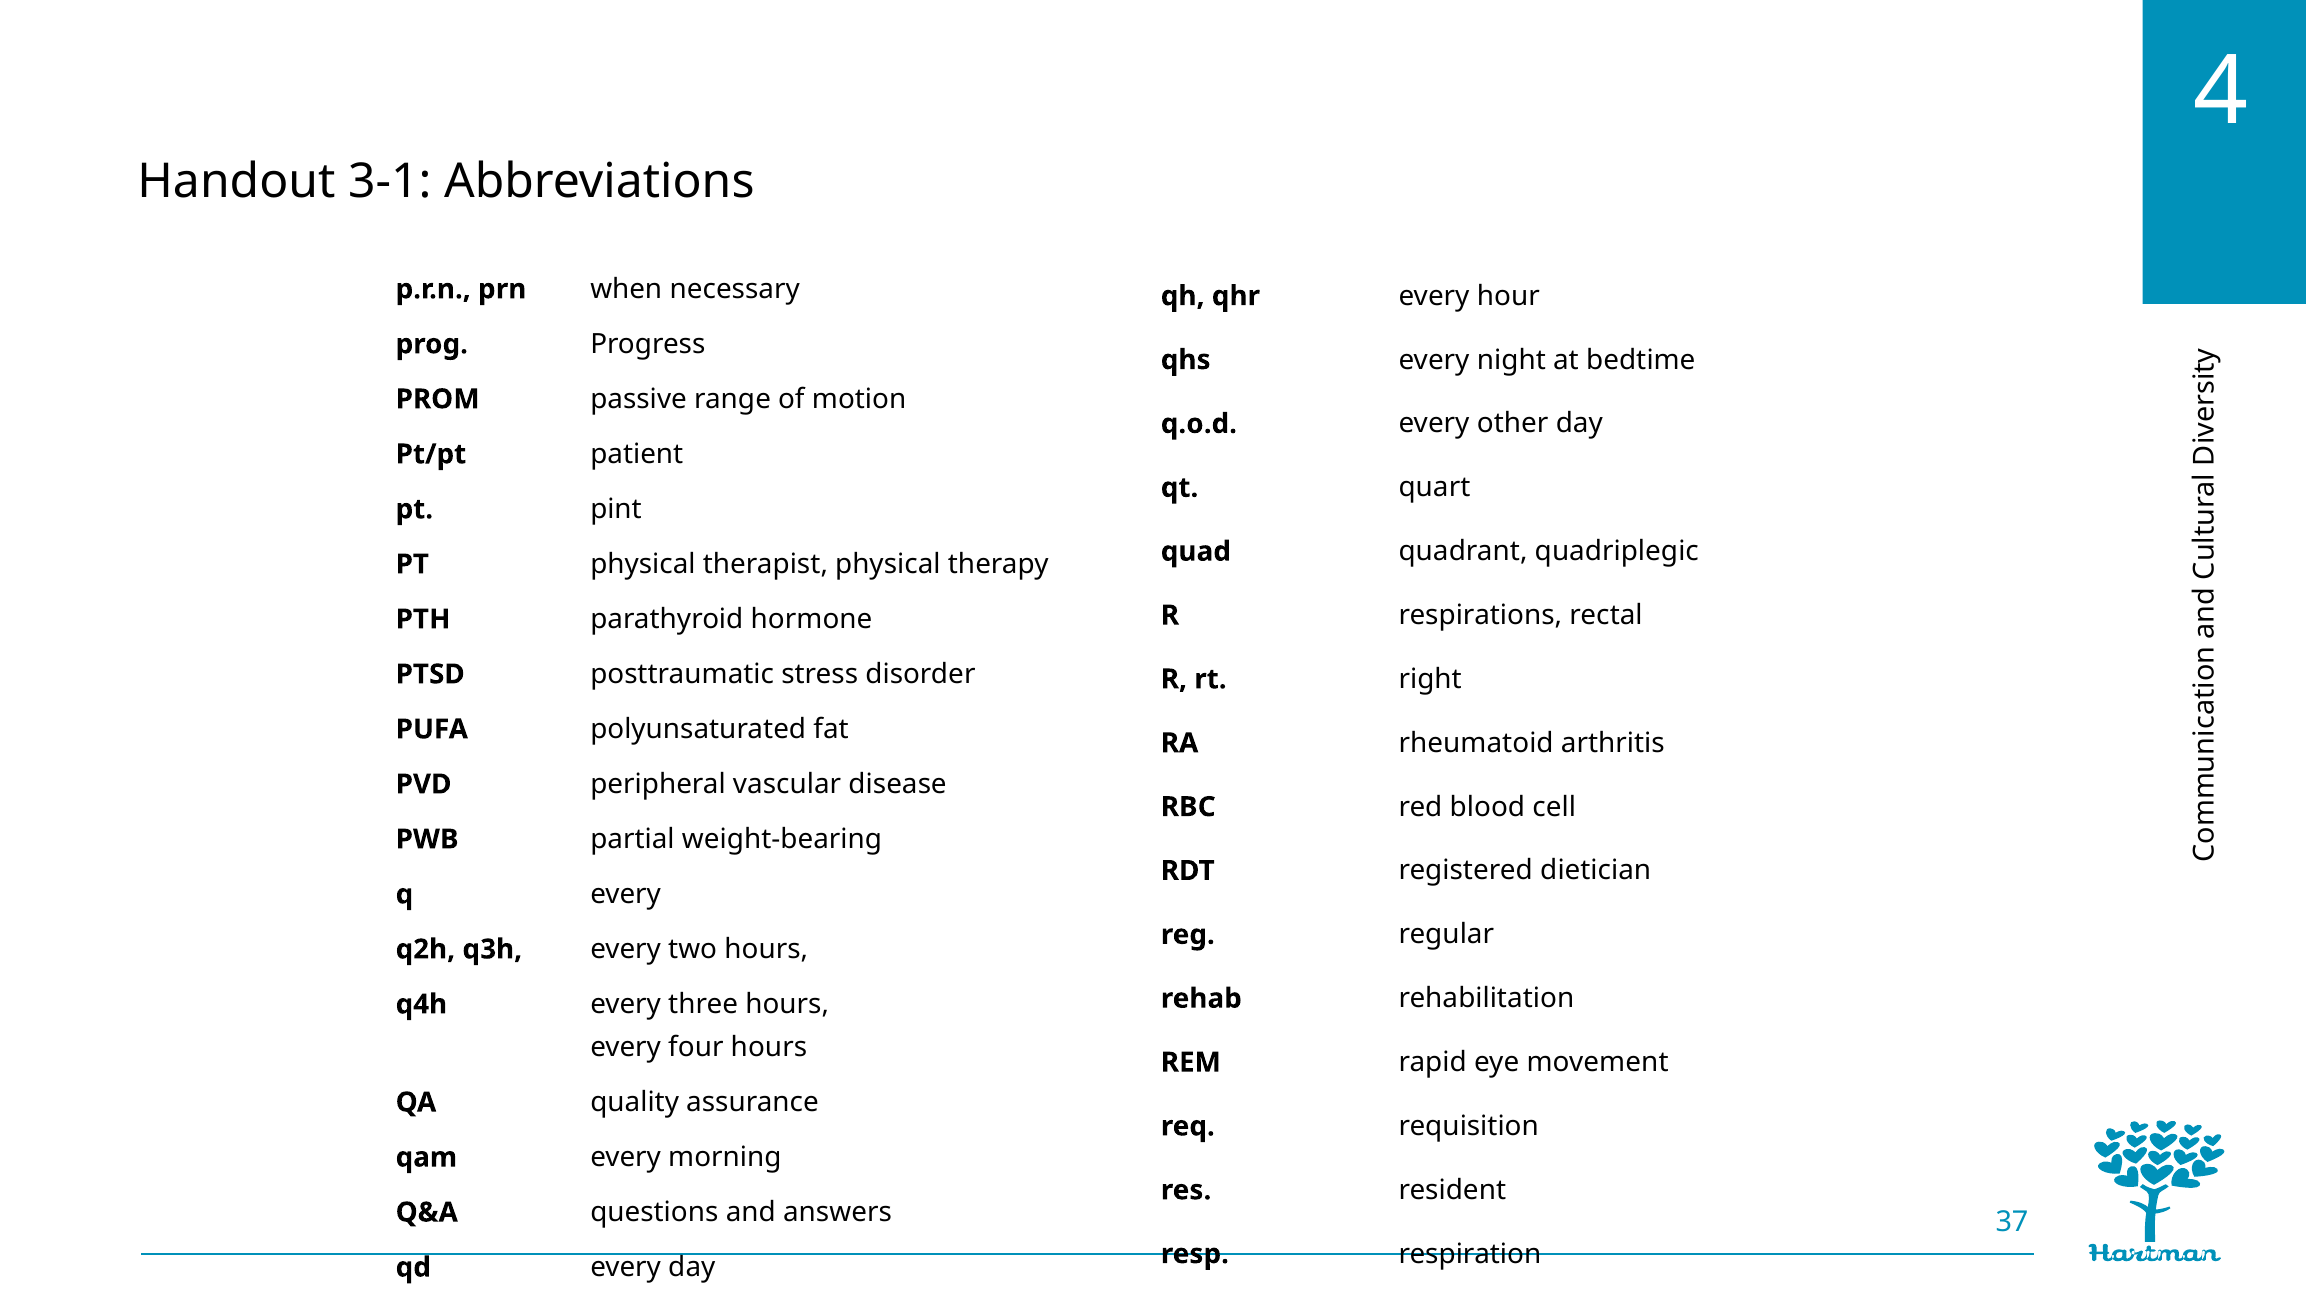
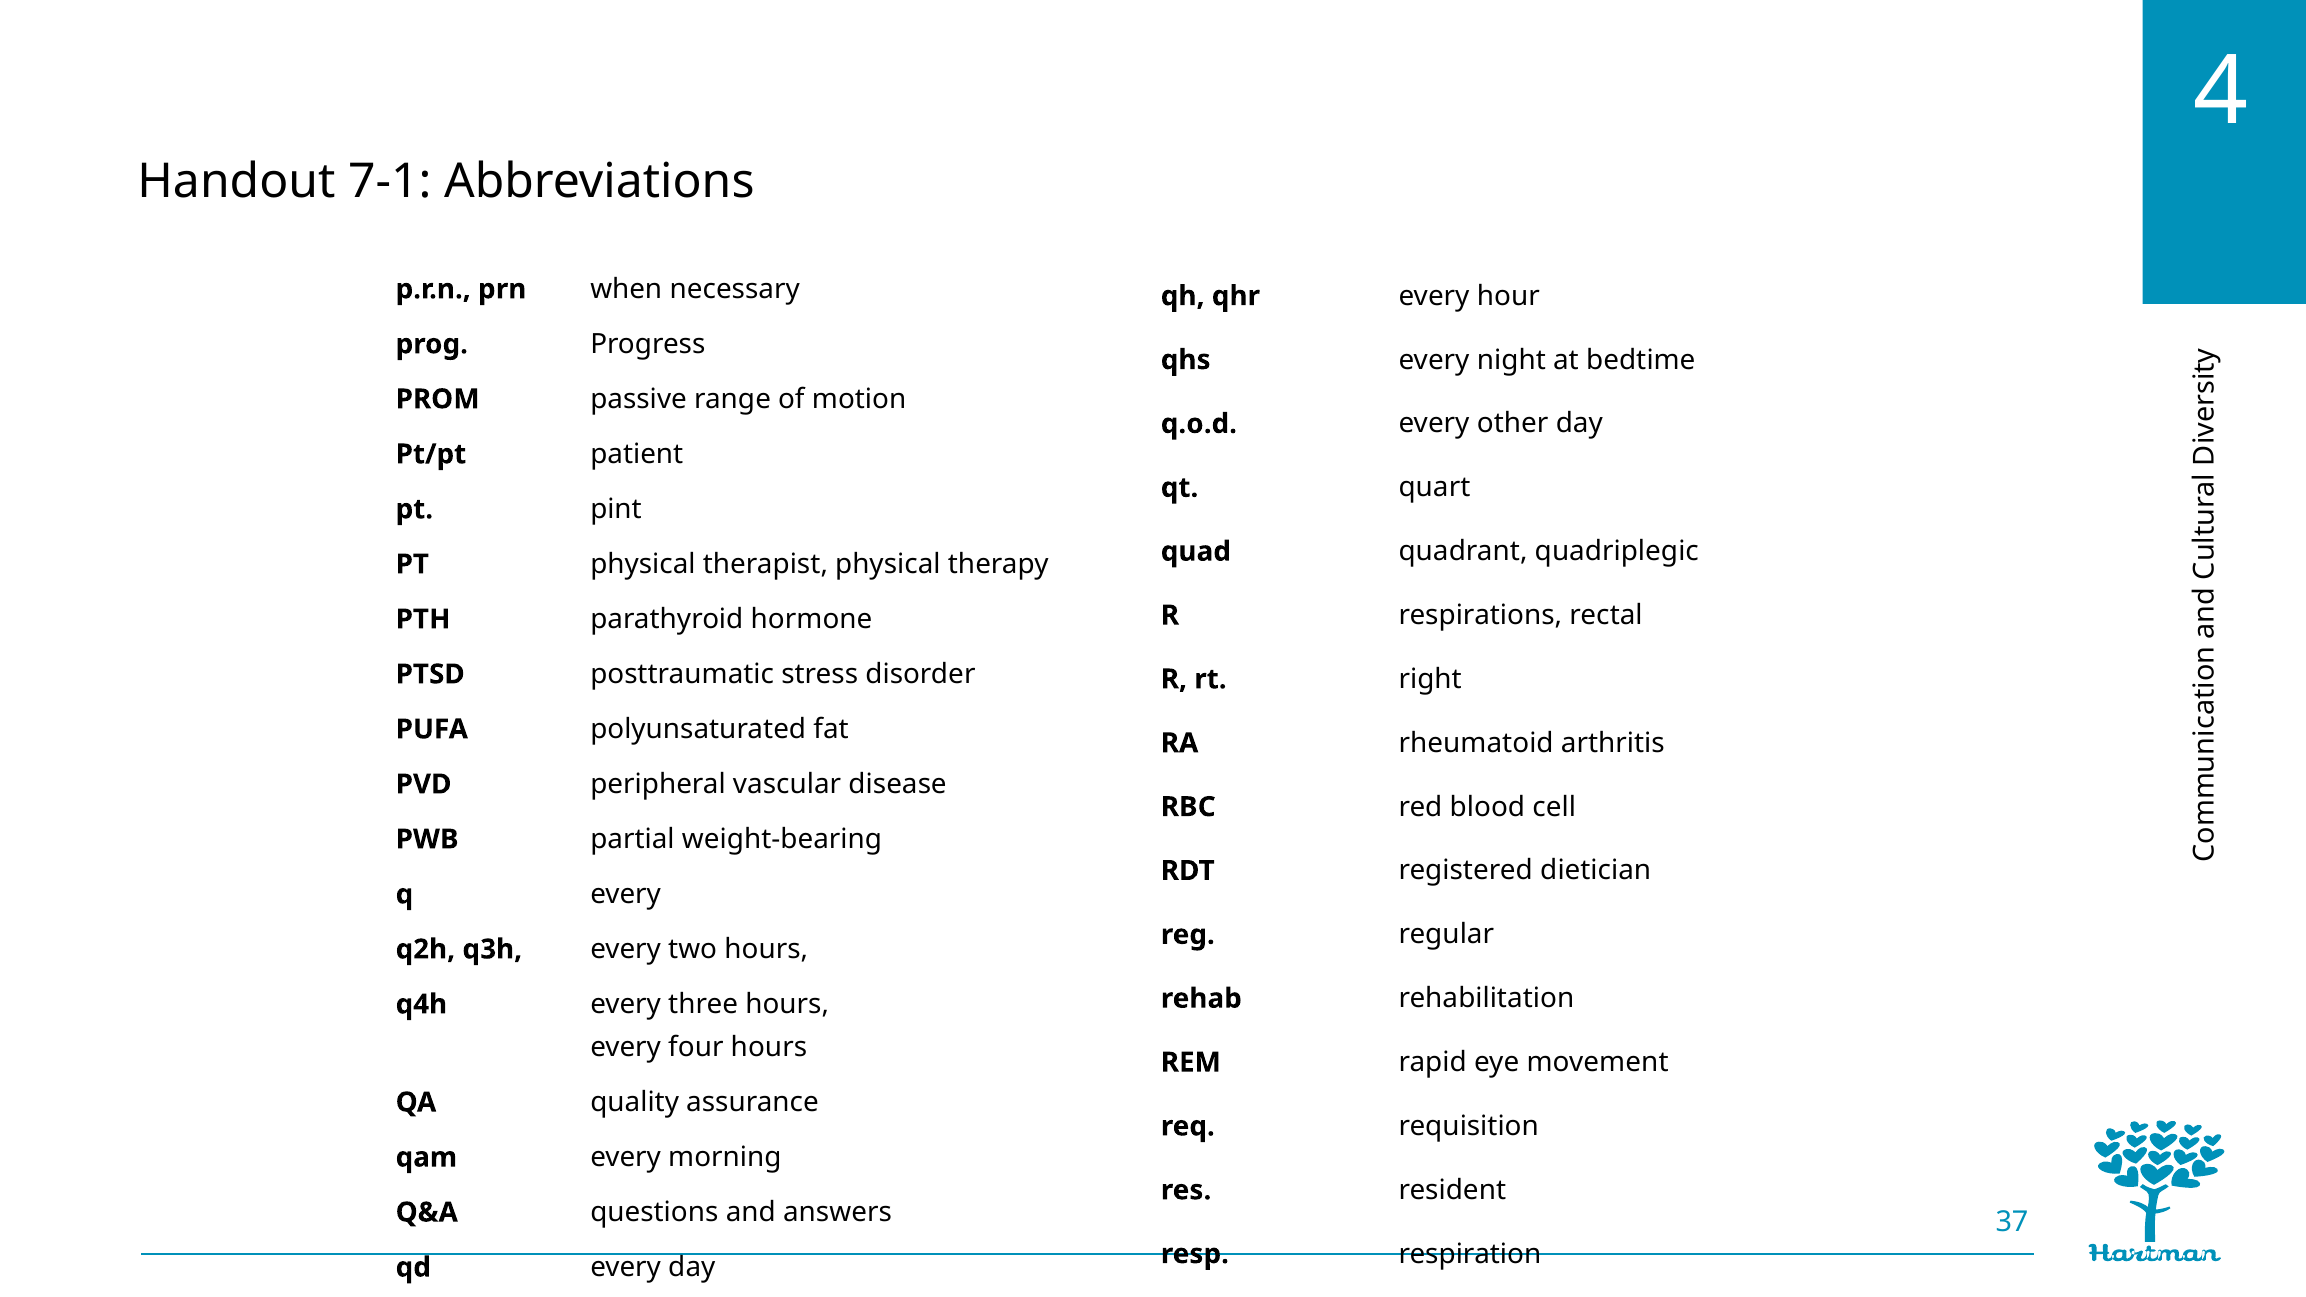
3-1: 3-1 -> 7-1
